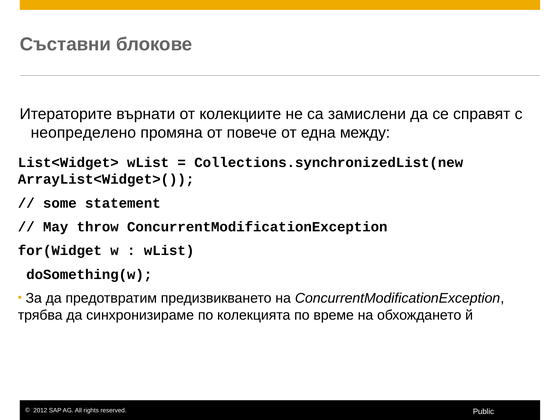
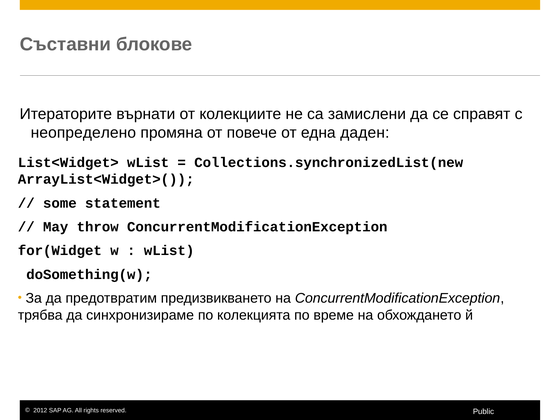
между: между -> даден
